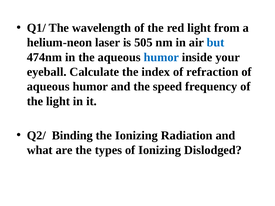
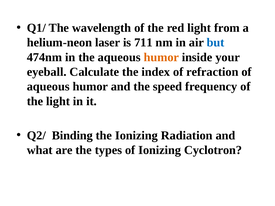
505: 505 -> 711
humor at (161, 57) colour: blue -> orange
Dislodged: Dislodged -> Cyclotron
